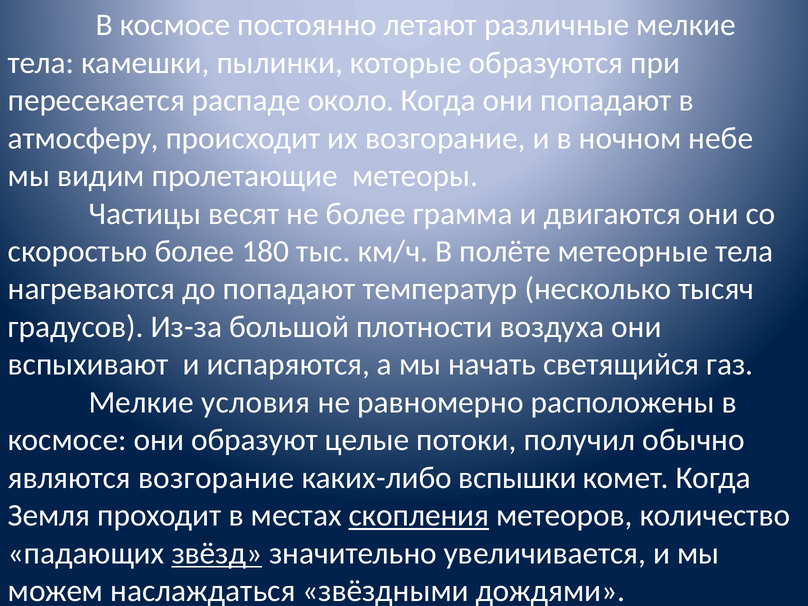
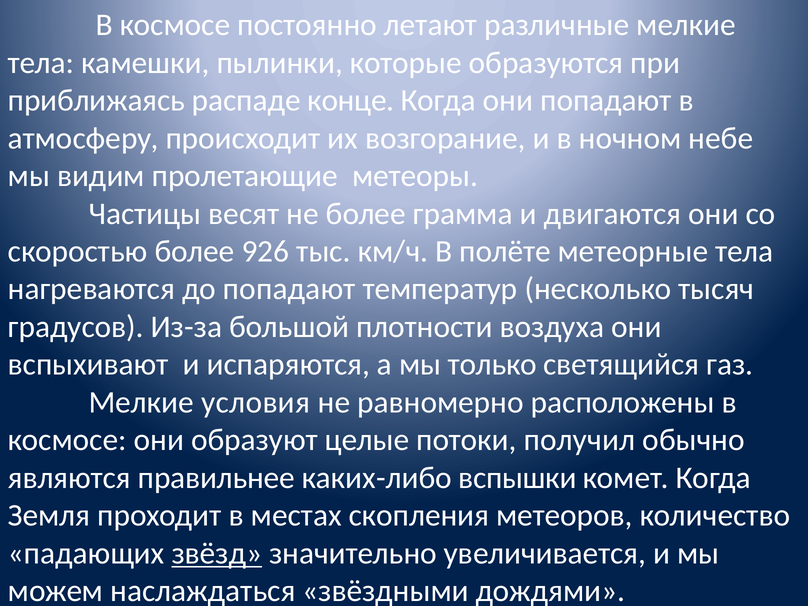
пересекается: пересекается -> приближаясь
около: около -> конце
180: 180 -> 926
начать: начать -> только
являются возгорание: возгорание -> правильнее
скопления underline: present -> none
